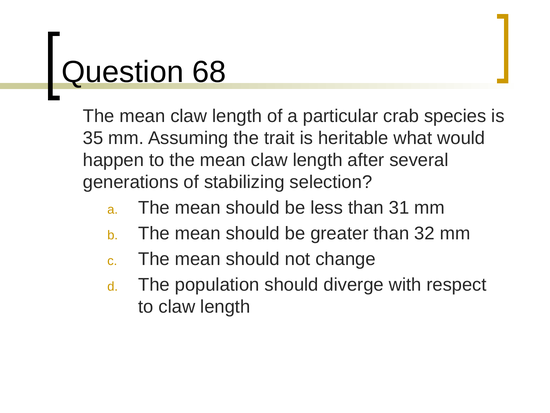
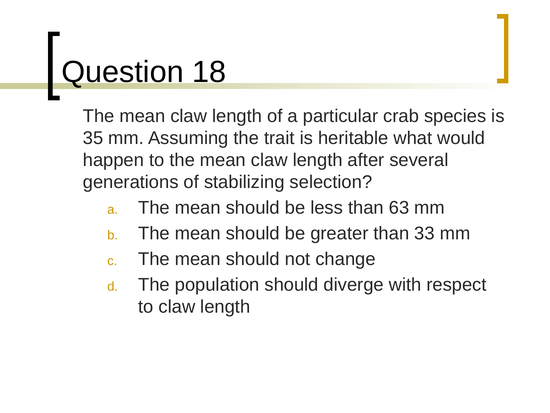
68: 68 -> 18
31: 31 -> 63
32: 32 -> 33
